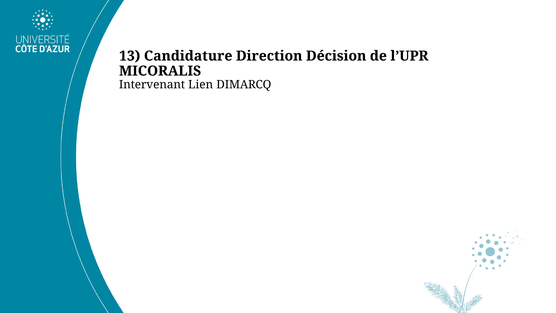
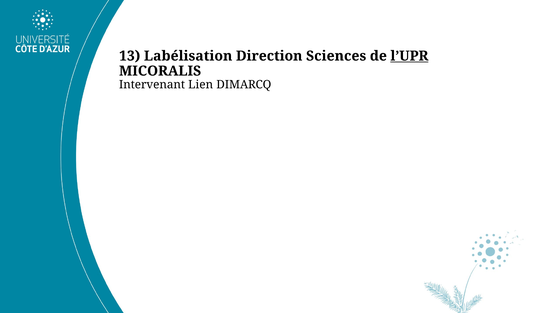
Candidature: Candidature -> Labélisation
Décision: Décision -> Sciences
l’UPR underline: none -> present
